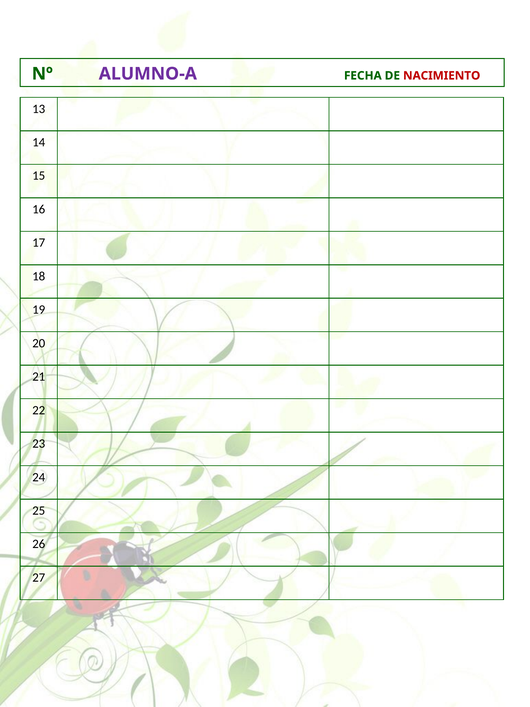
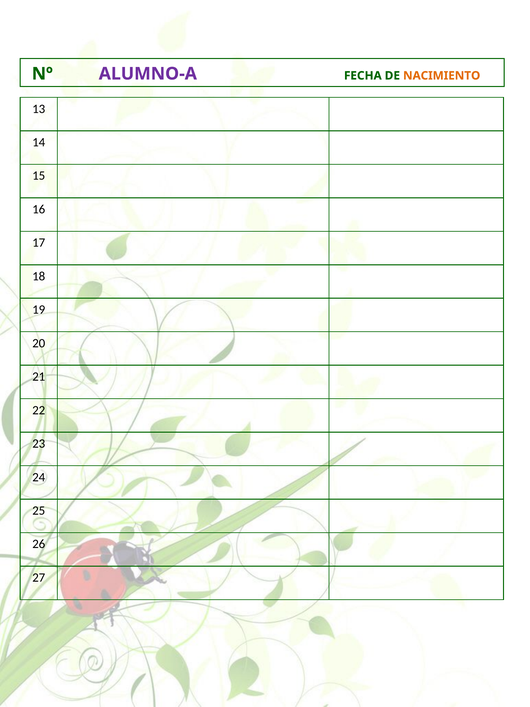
NACIMIENTO colour: red -> orange
